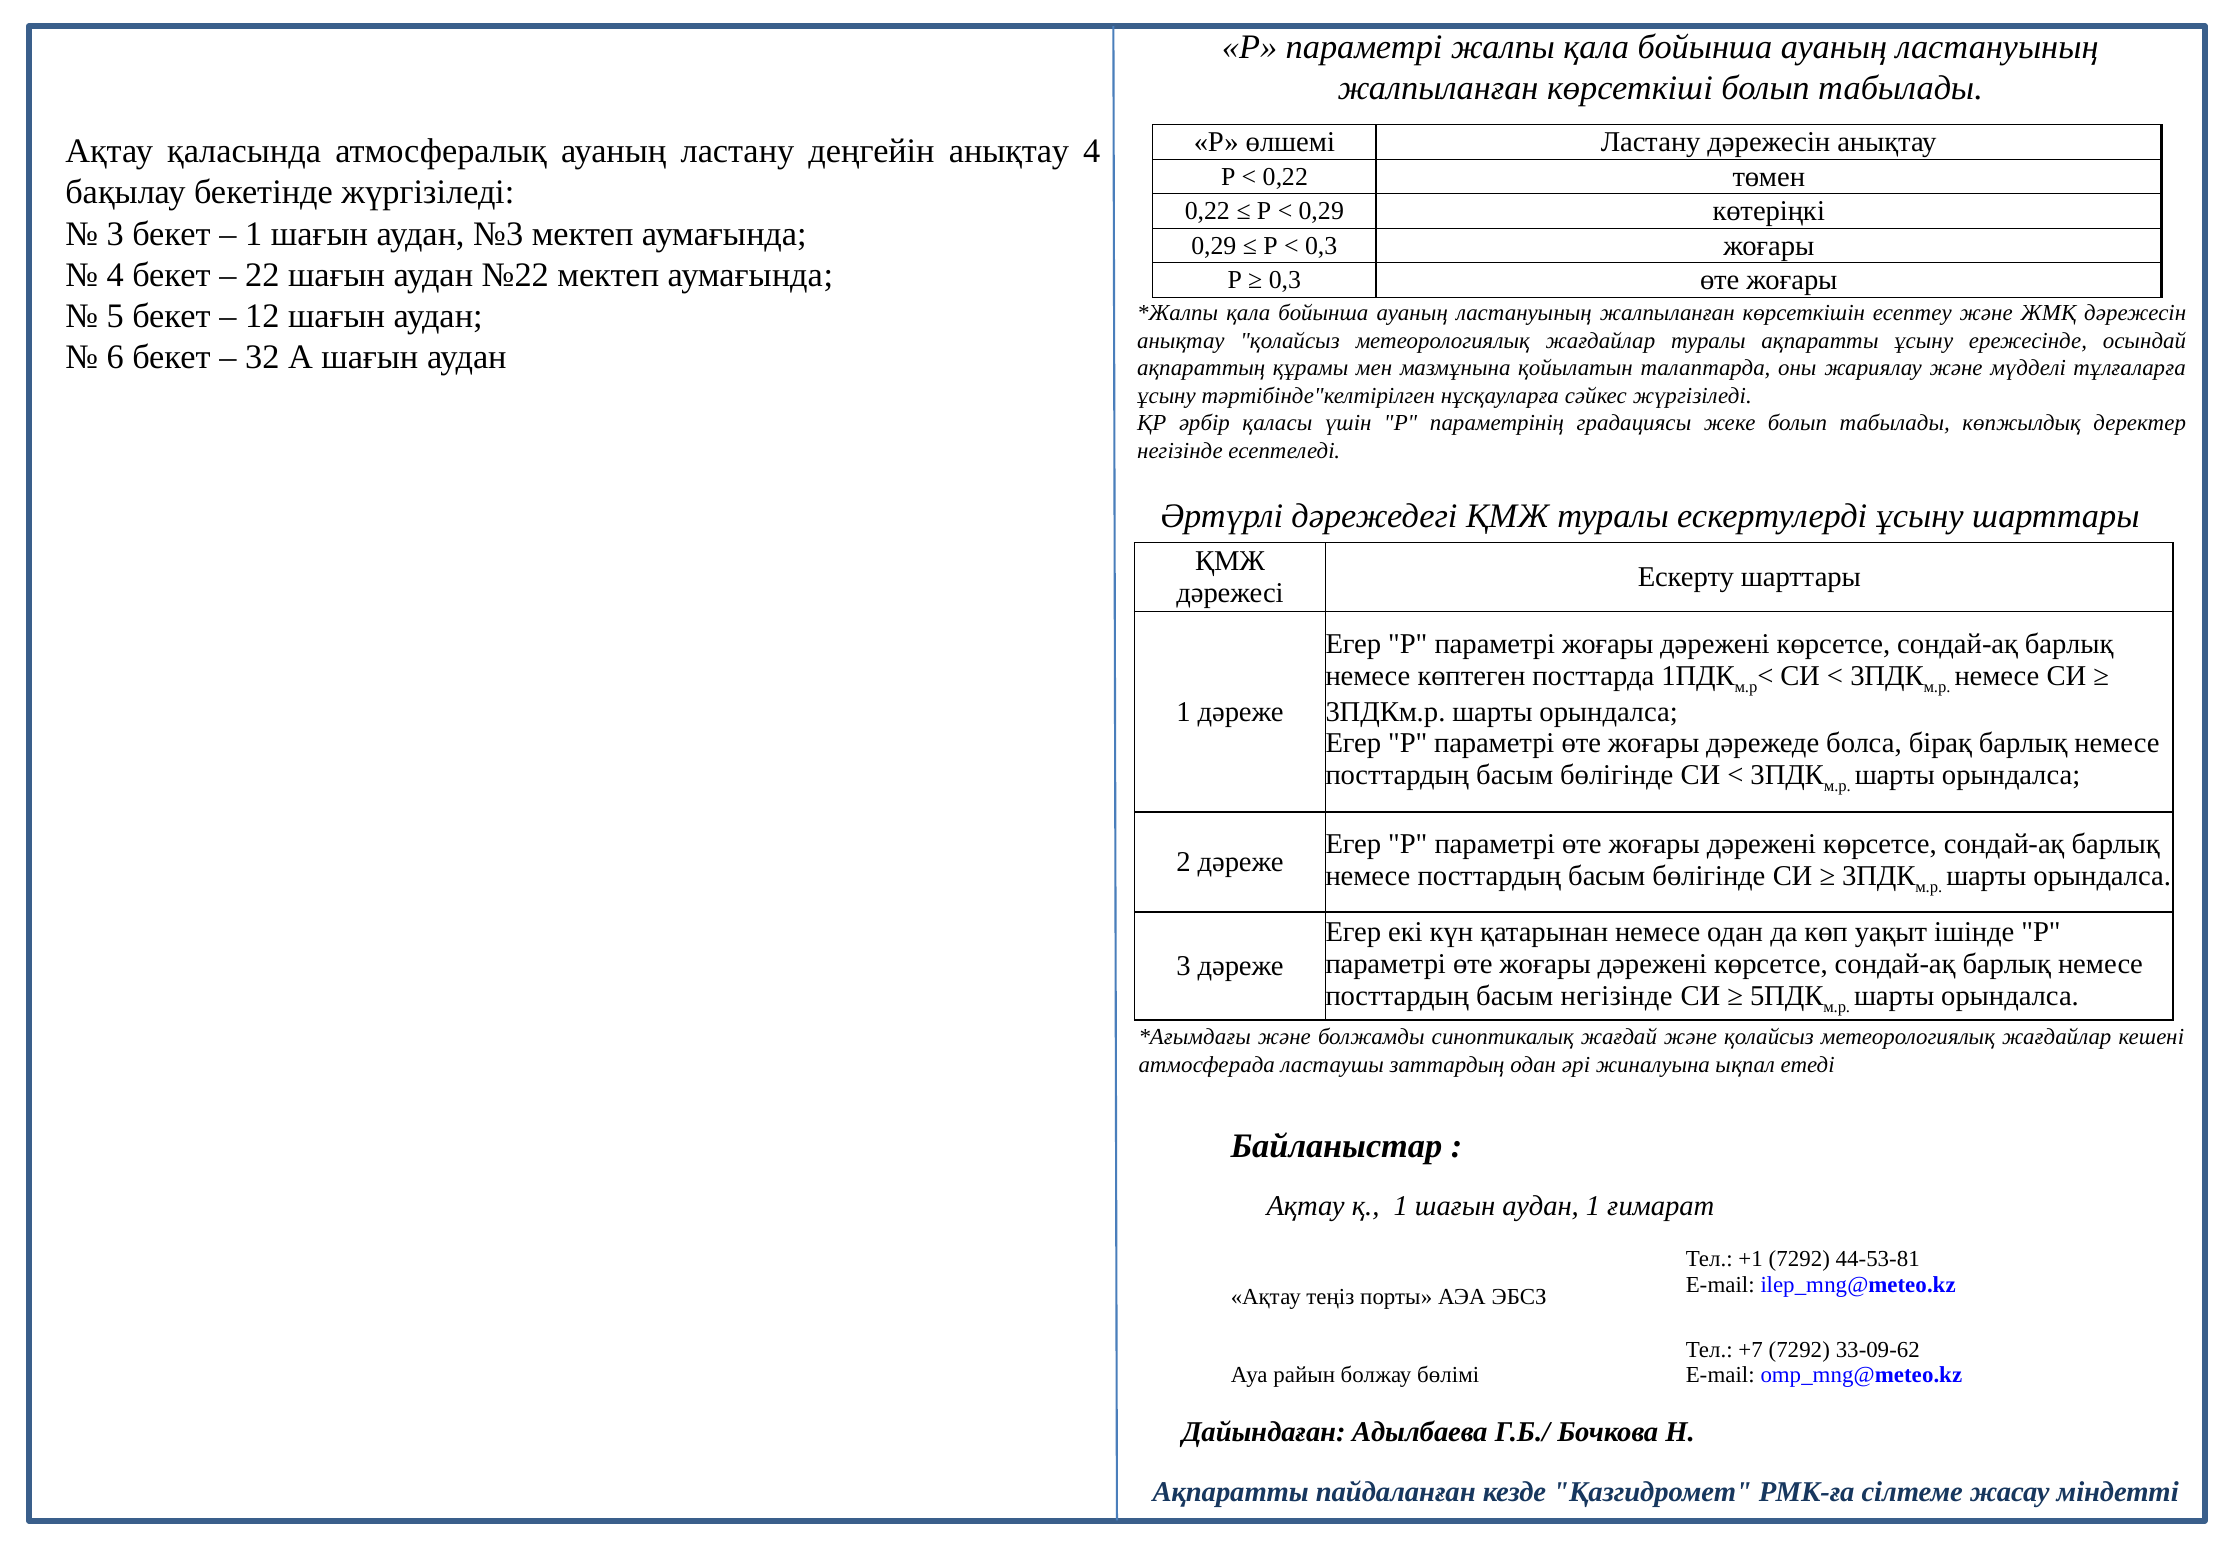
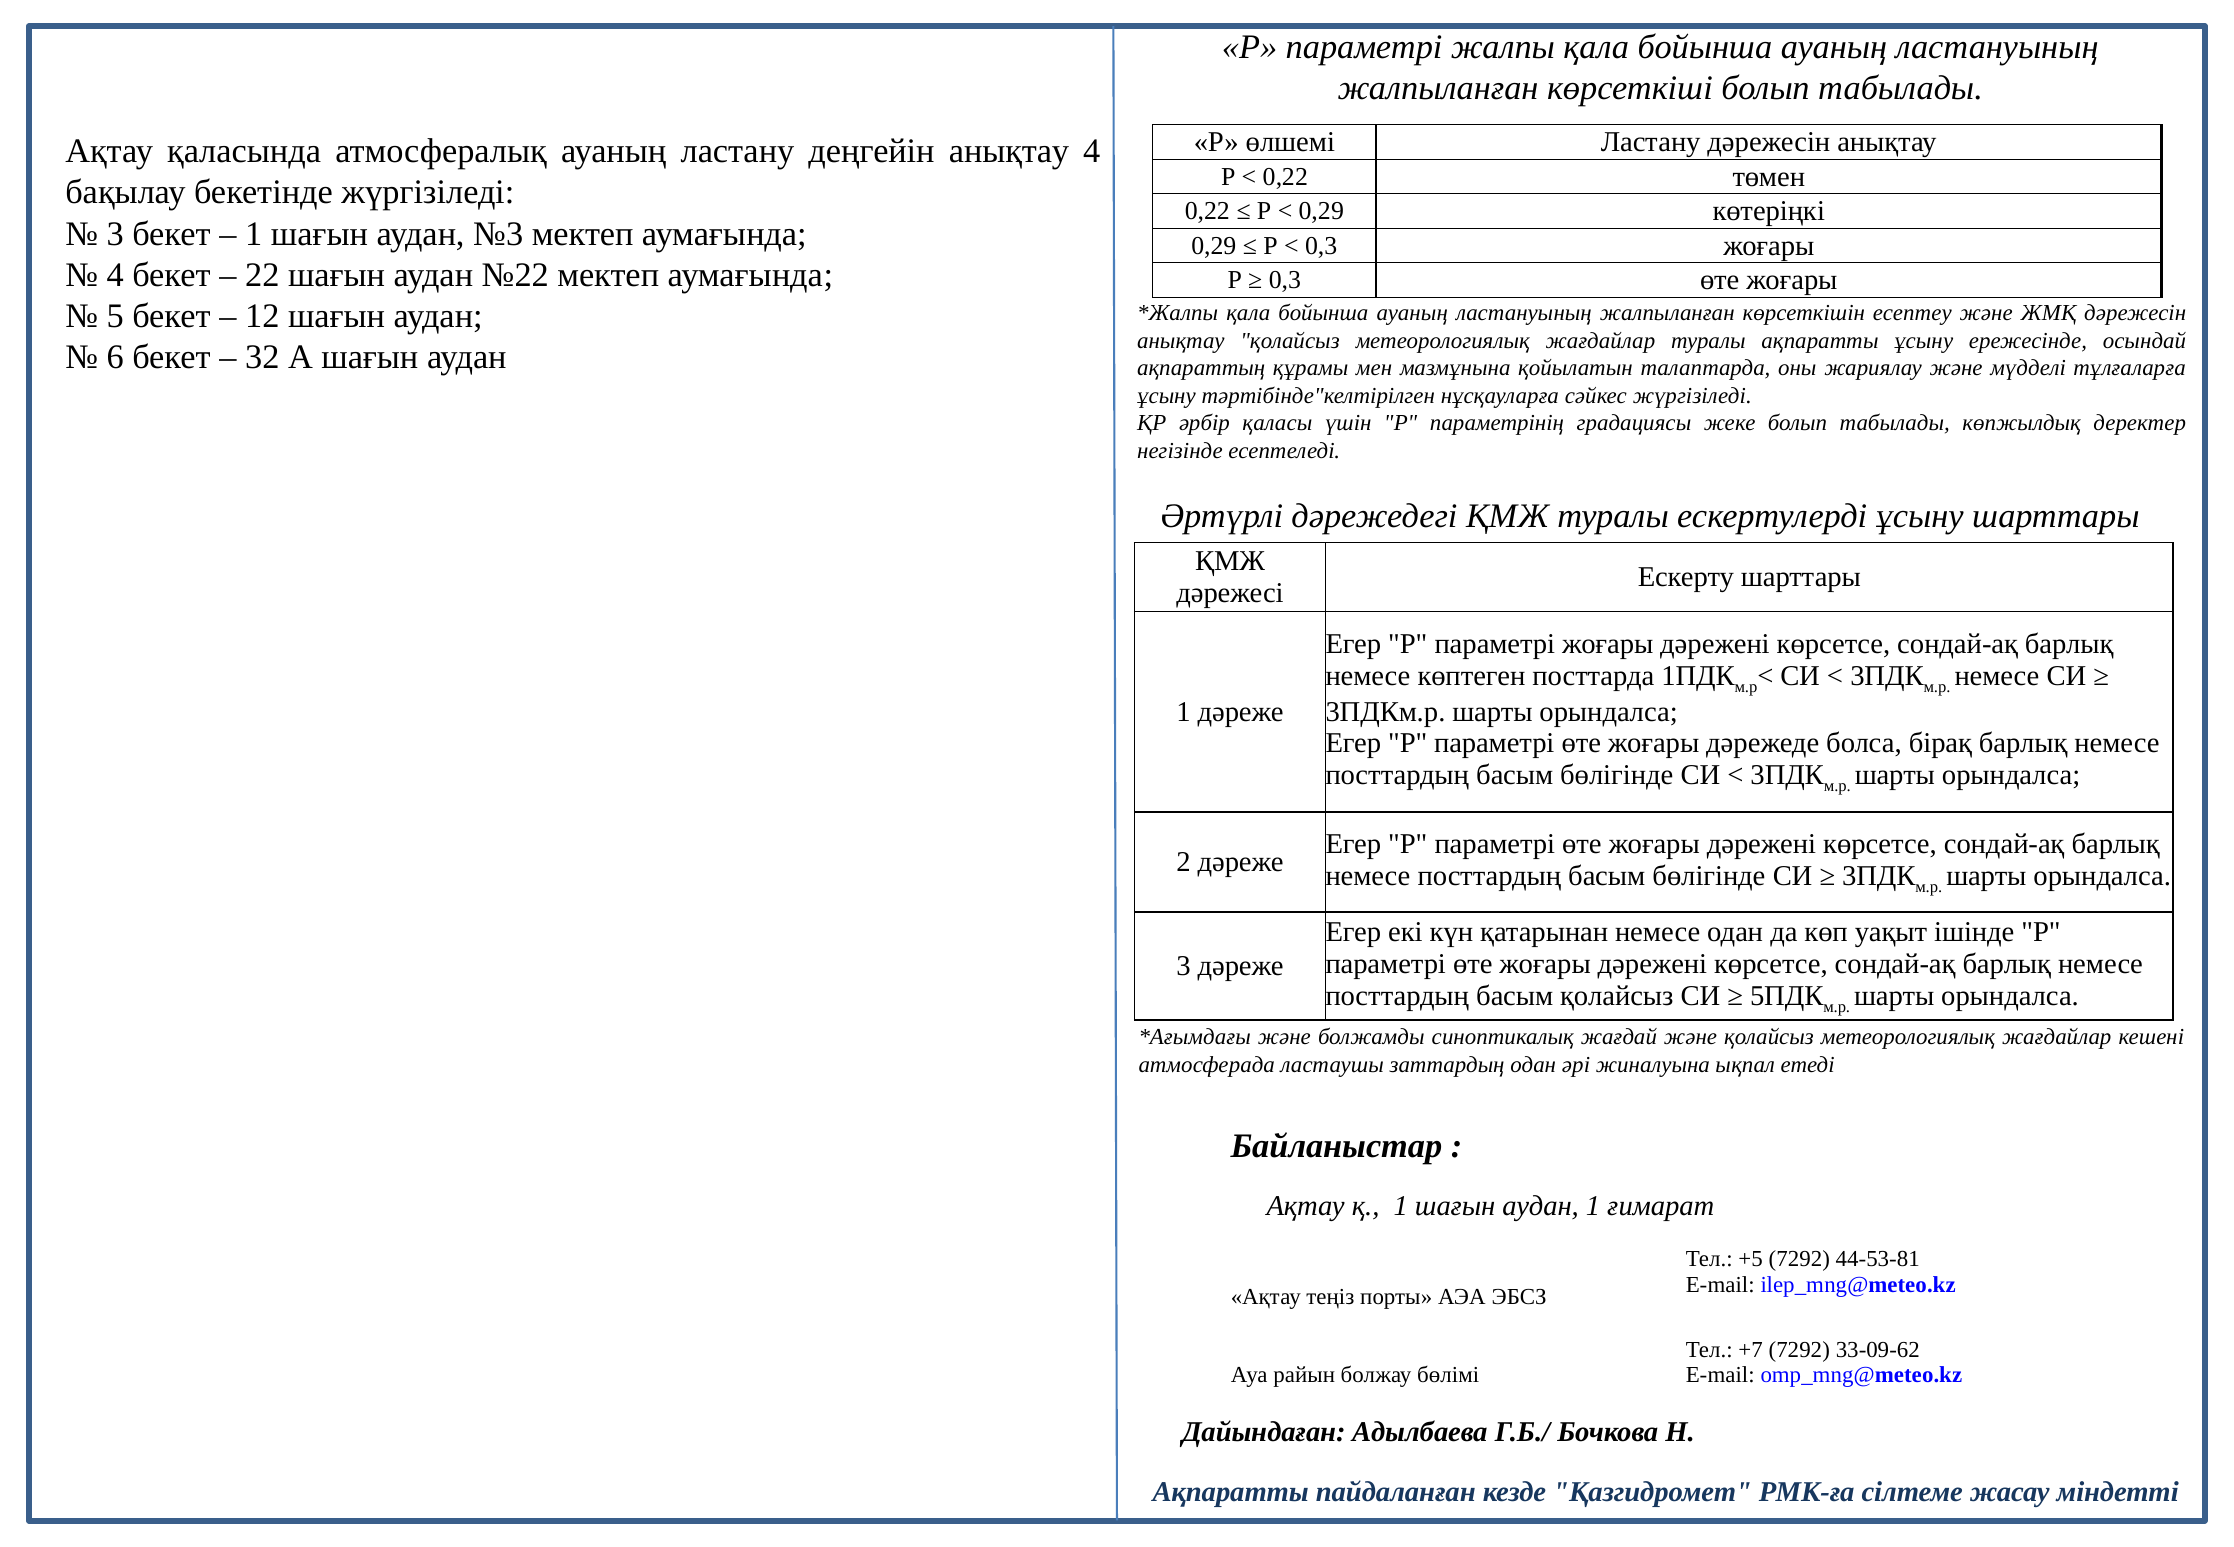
басым негізінде: негізінде -> қолайсыз
+1: +1 -> +5
